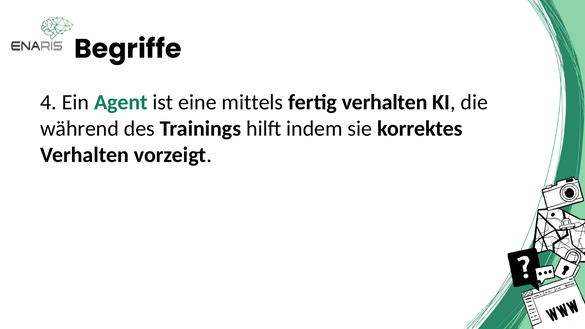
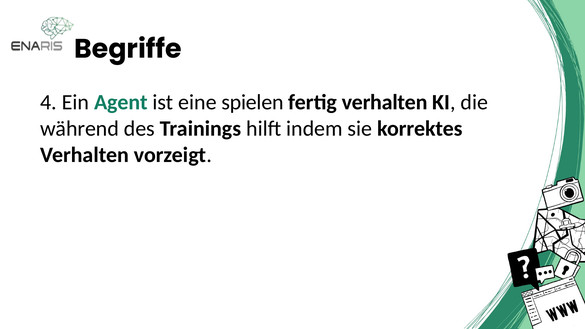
mittels: mittels -> spielen
